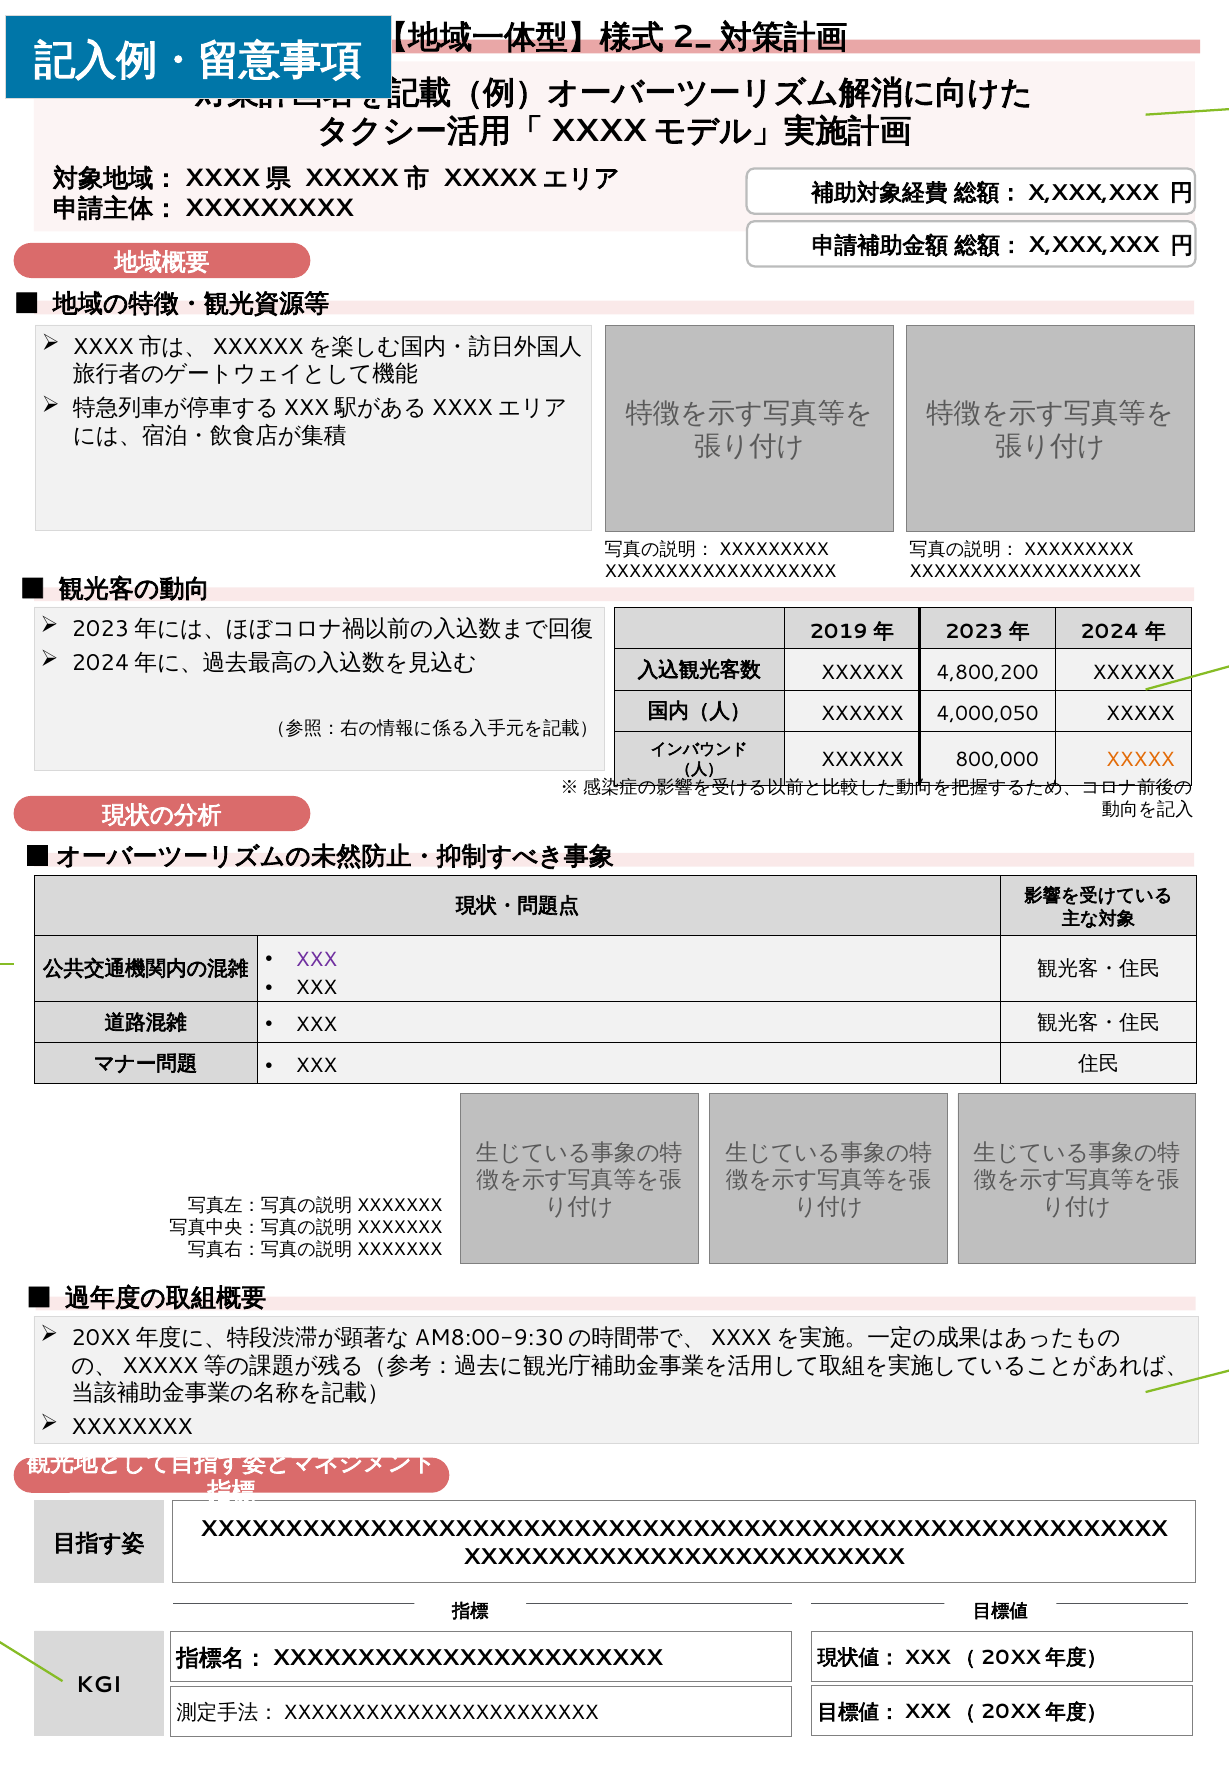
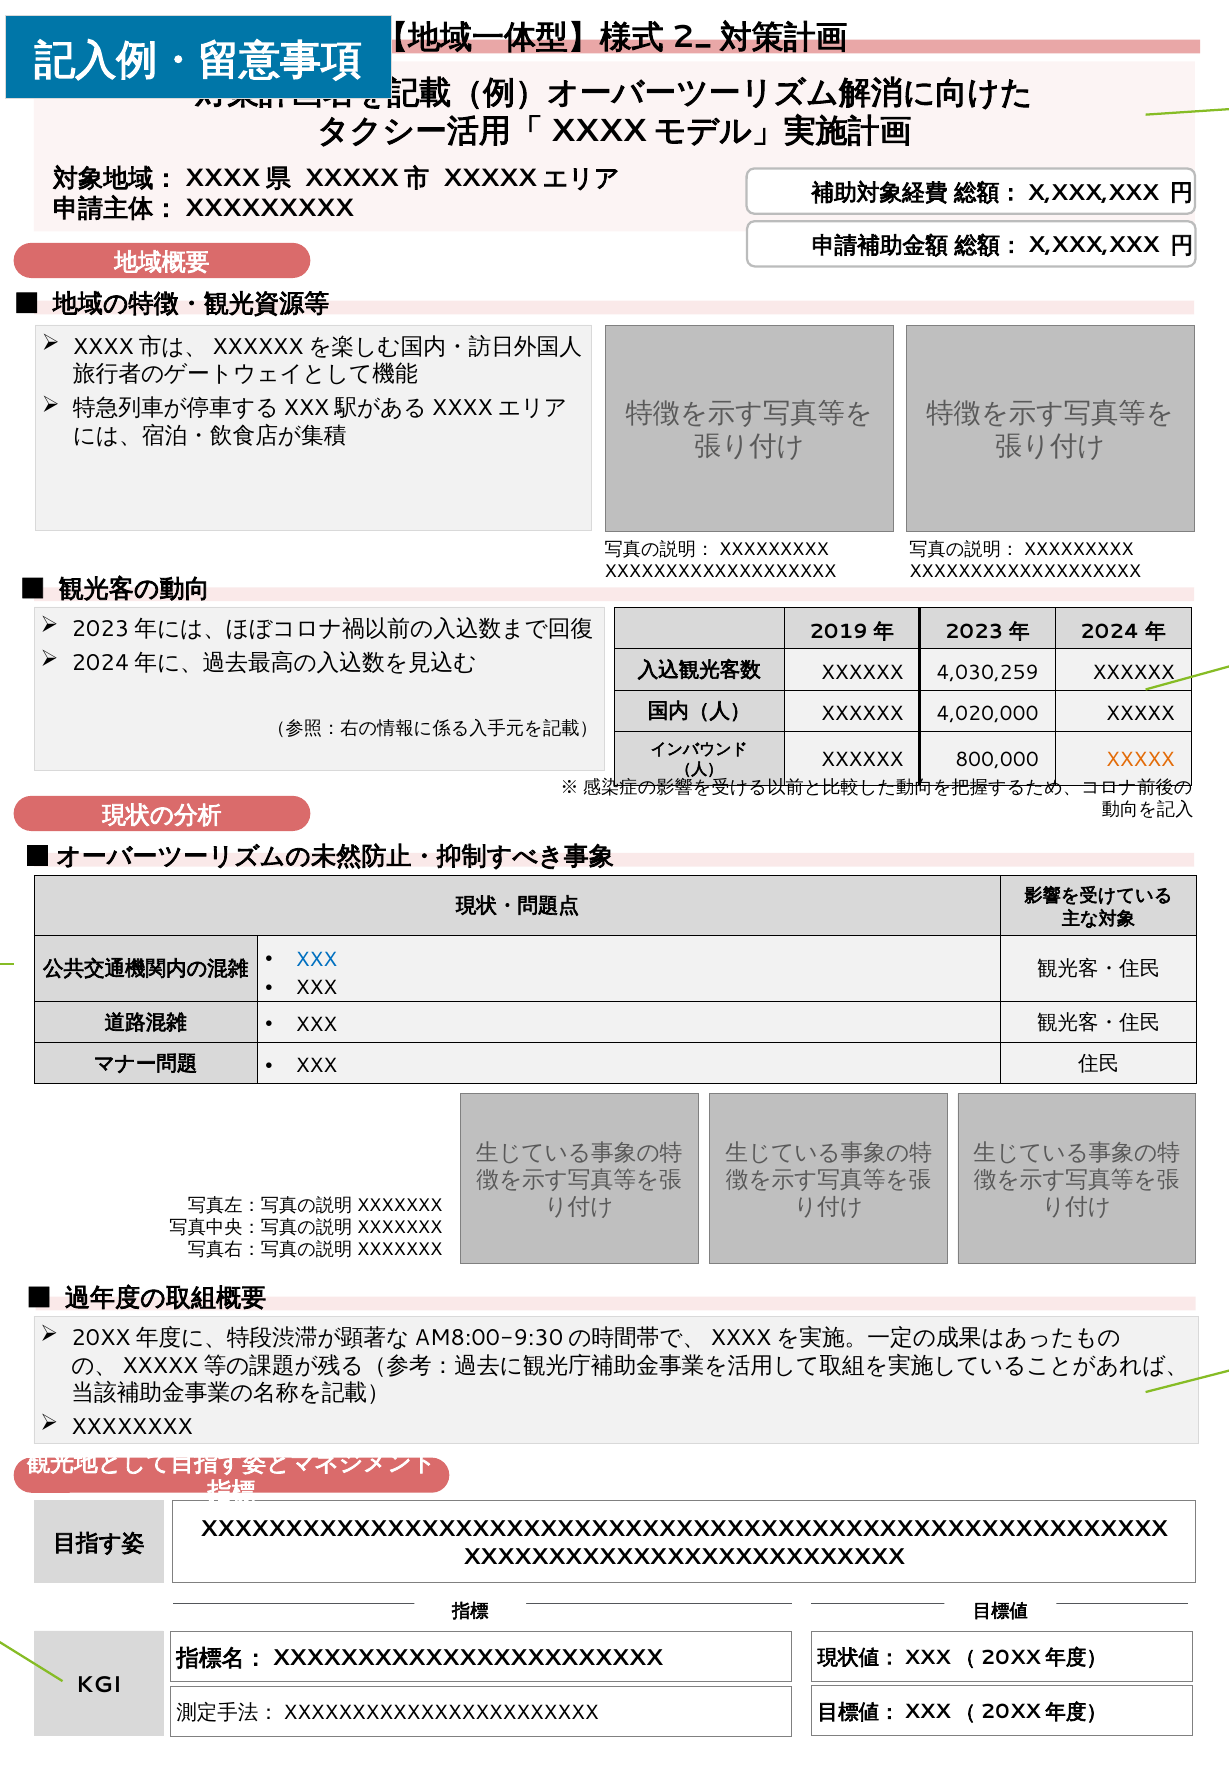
4,800,200: 4,800,200 -> 4,030,259
4,000,050: 4,000,050 -> 4,020,000
XXX at (317, 959) colour: purple -> blue
